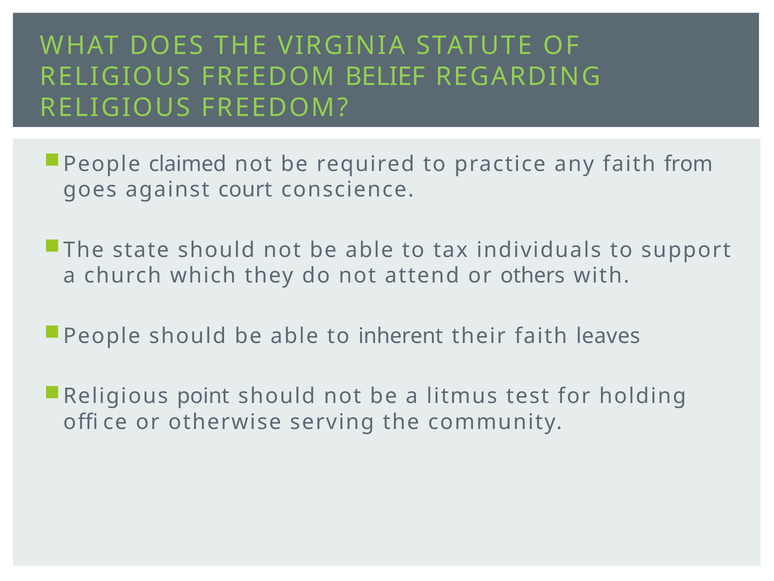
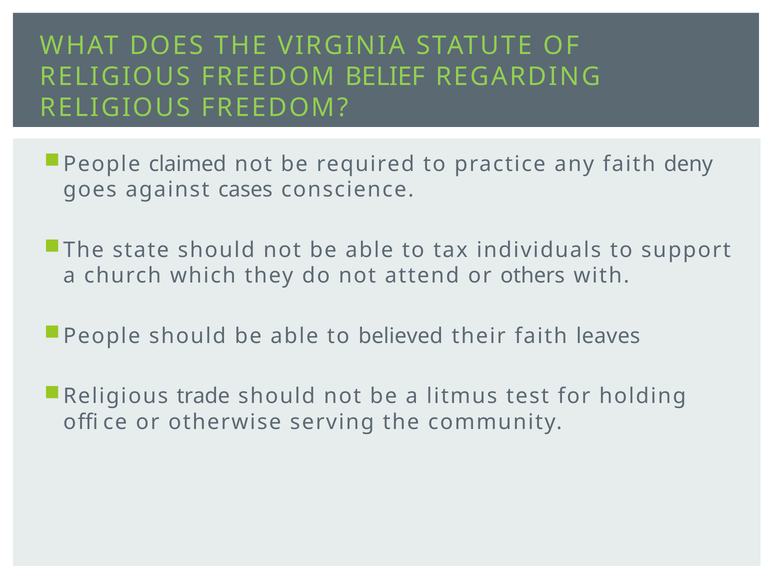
from: from -> deny
court: court -> cases
inherent: inherent -> believed
point: point -> trade
